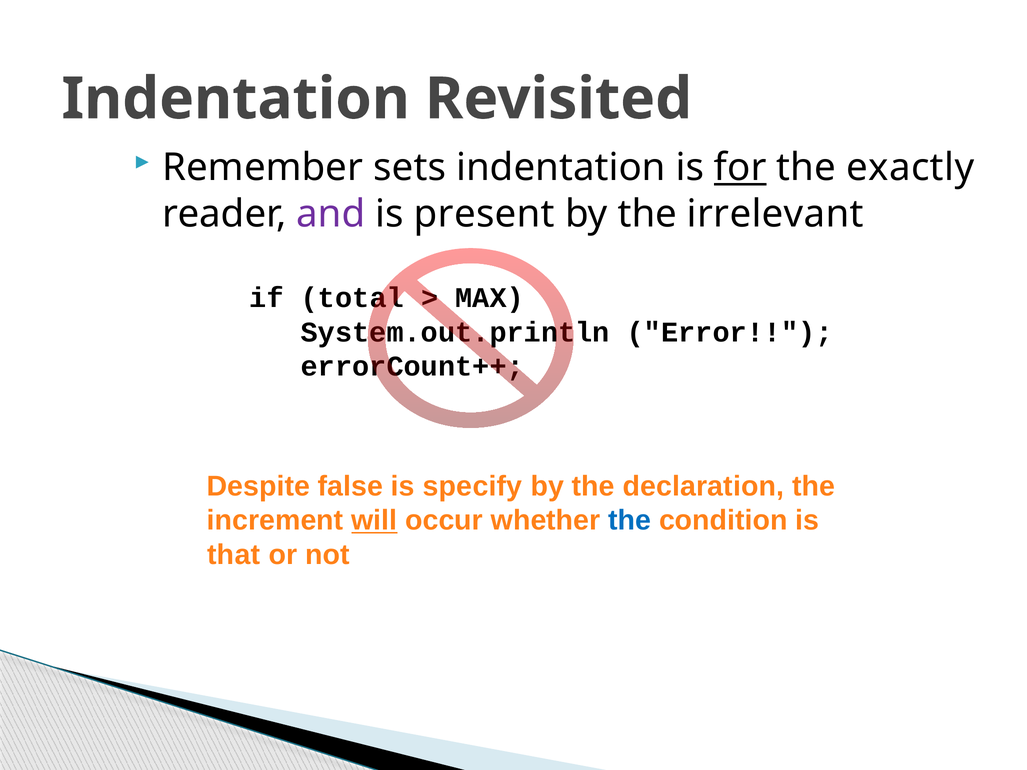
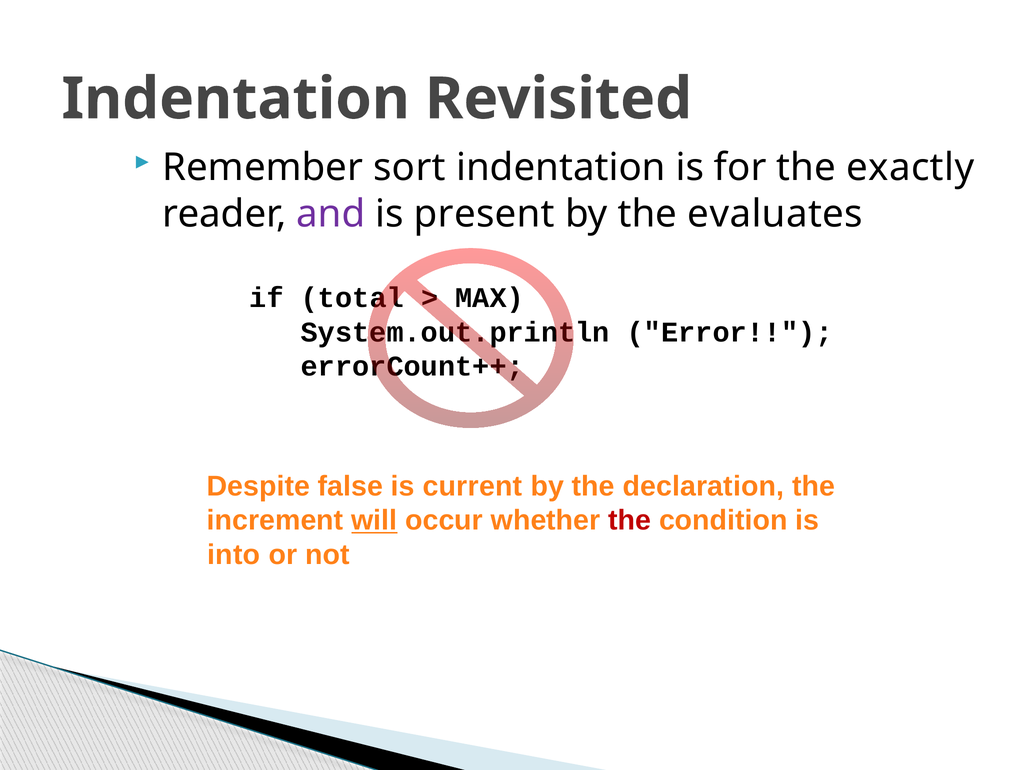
sets: sets -> sort
for underline: present -> none
irrelevant: irrelevant -> evaluates
specify: specify -> current
the at (630, 521) colour: blue -> red
that: that -> into
